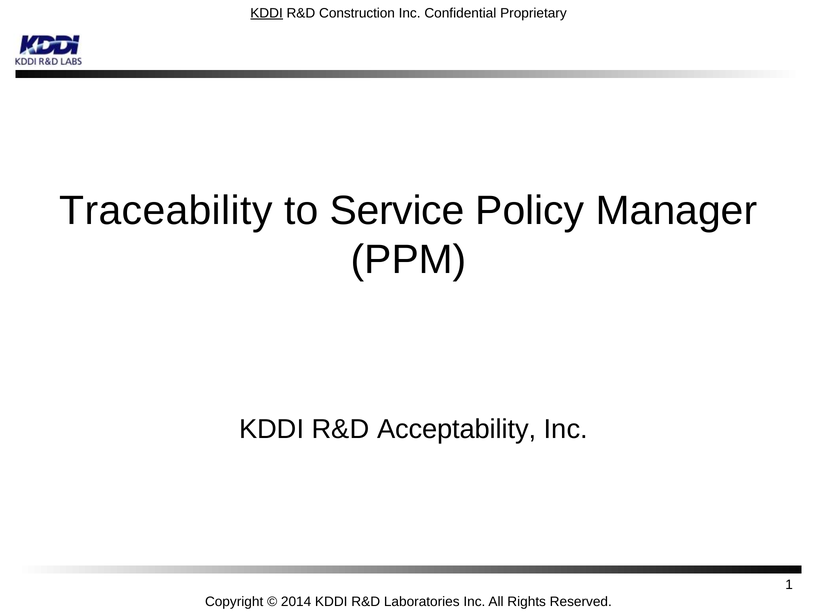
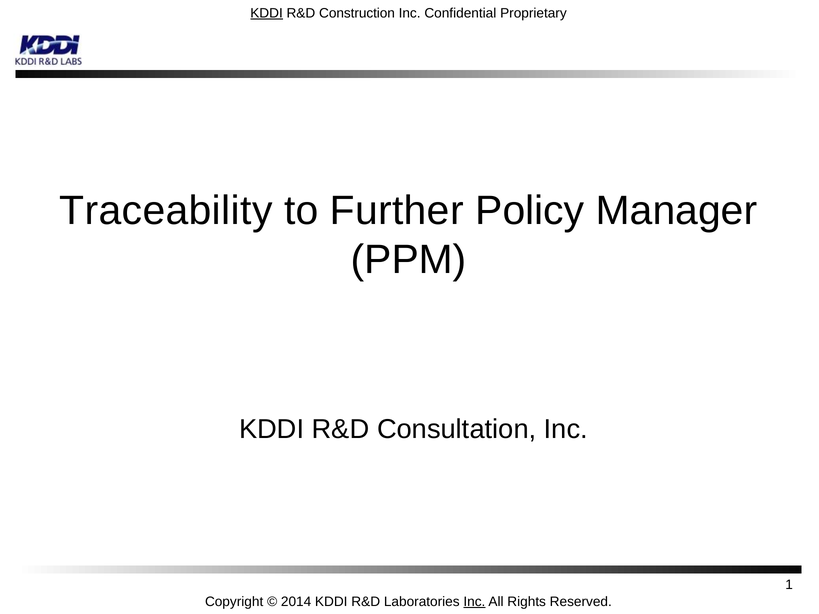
Service: Service -> Further
Acceptability: Acceptability -> Consultation
Inc at (474, 602) underline: none -> present
